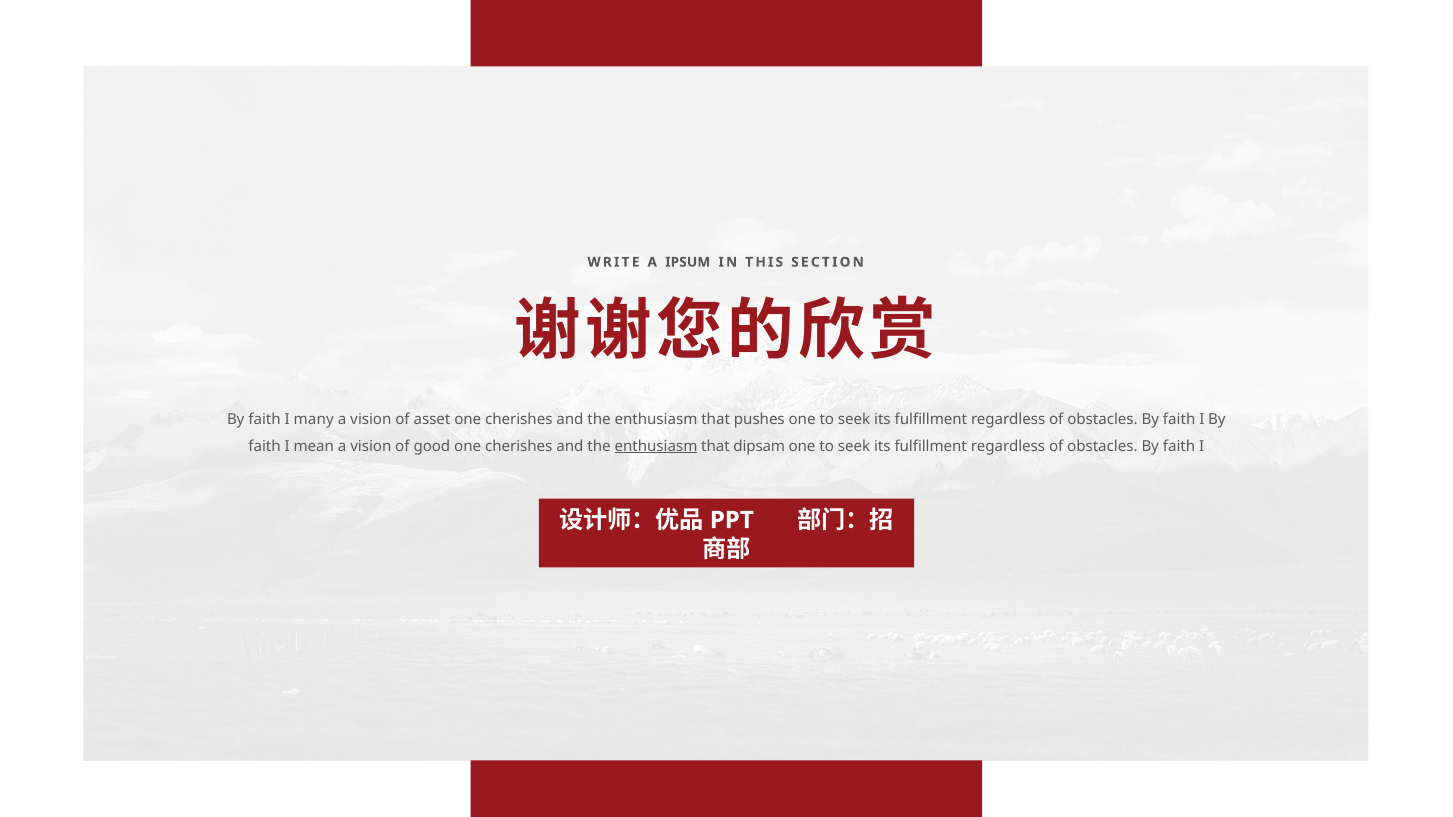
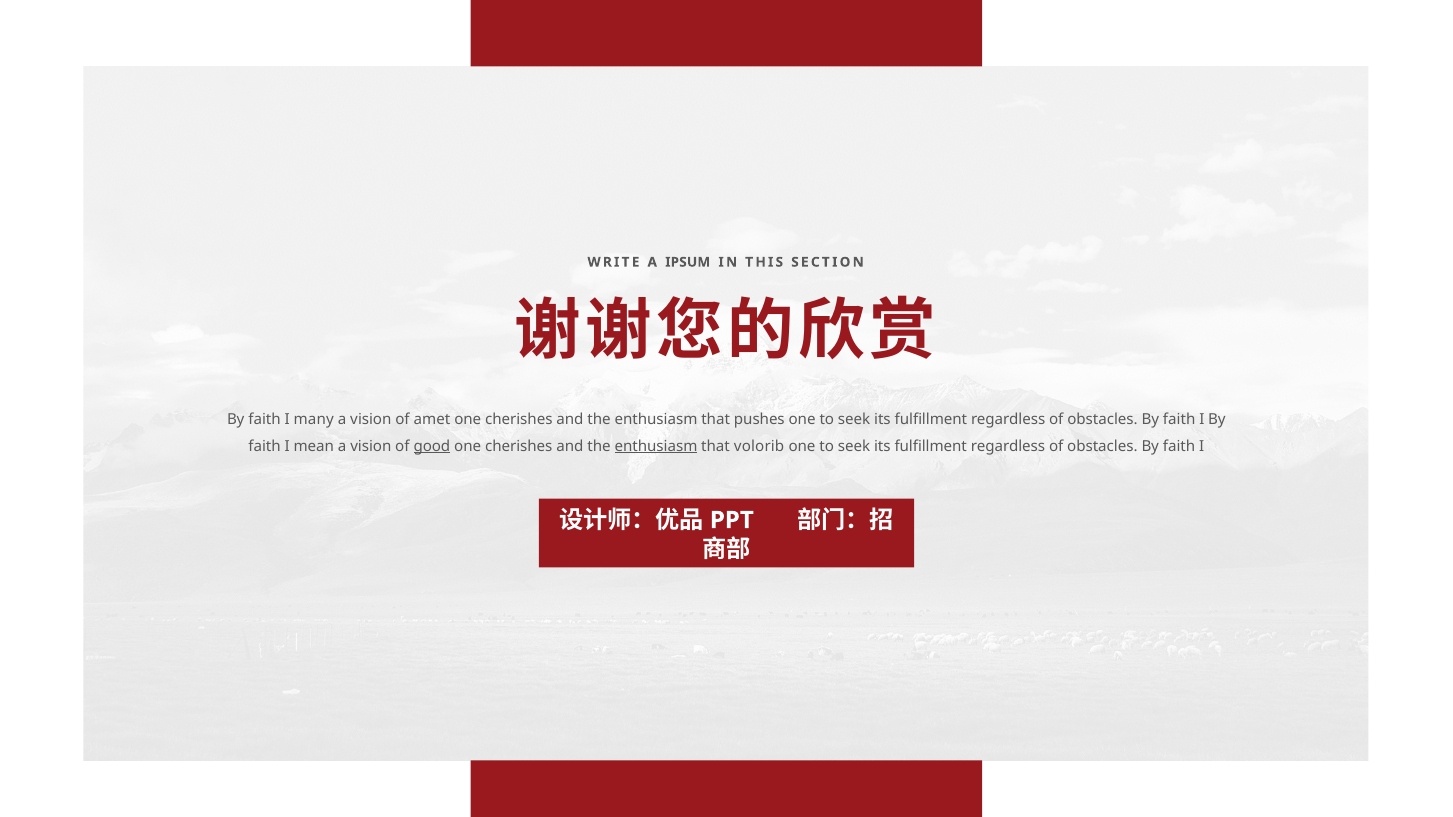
asset: asset -> amet
good underline: none -> present
dipsam: dipsam -> volorib
